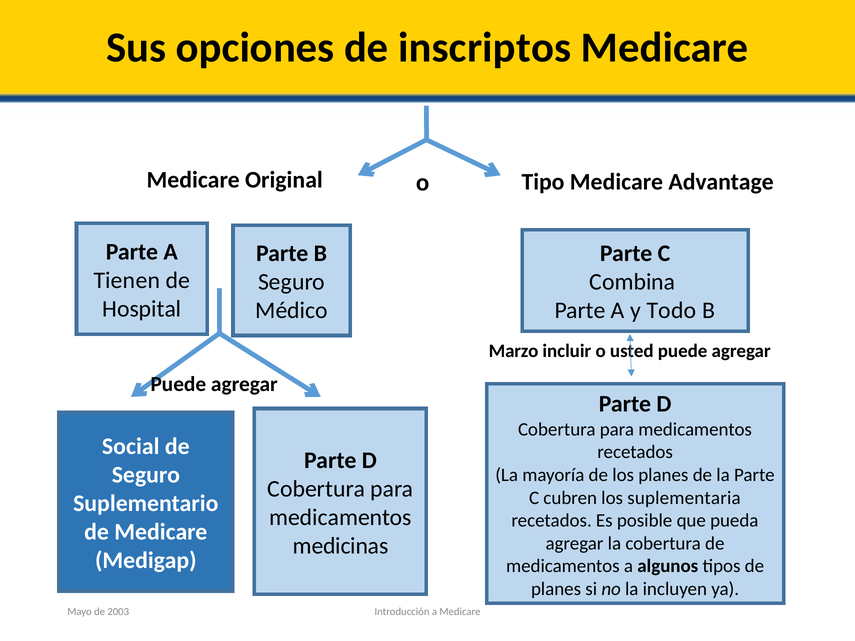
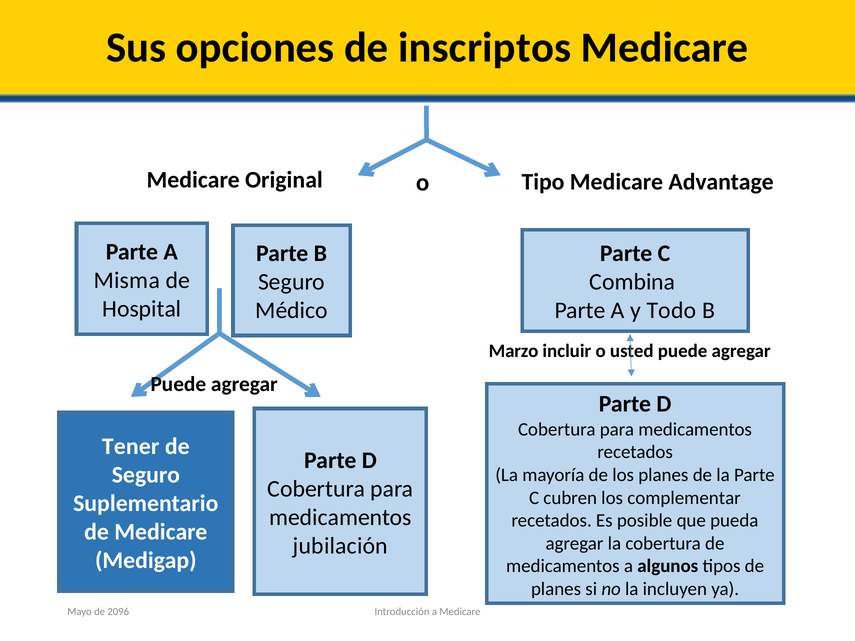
Tienen: Tienen -> Misma
Social: Social -> Tener
suplementaria: suplementaria -> complementar
medicinas: medicinas -> jubilación
2003: 2003 -> 2096
